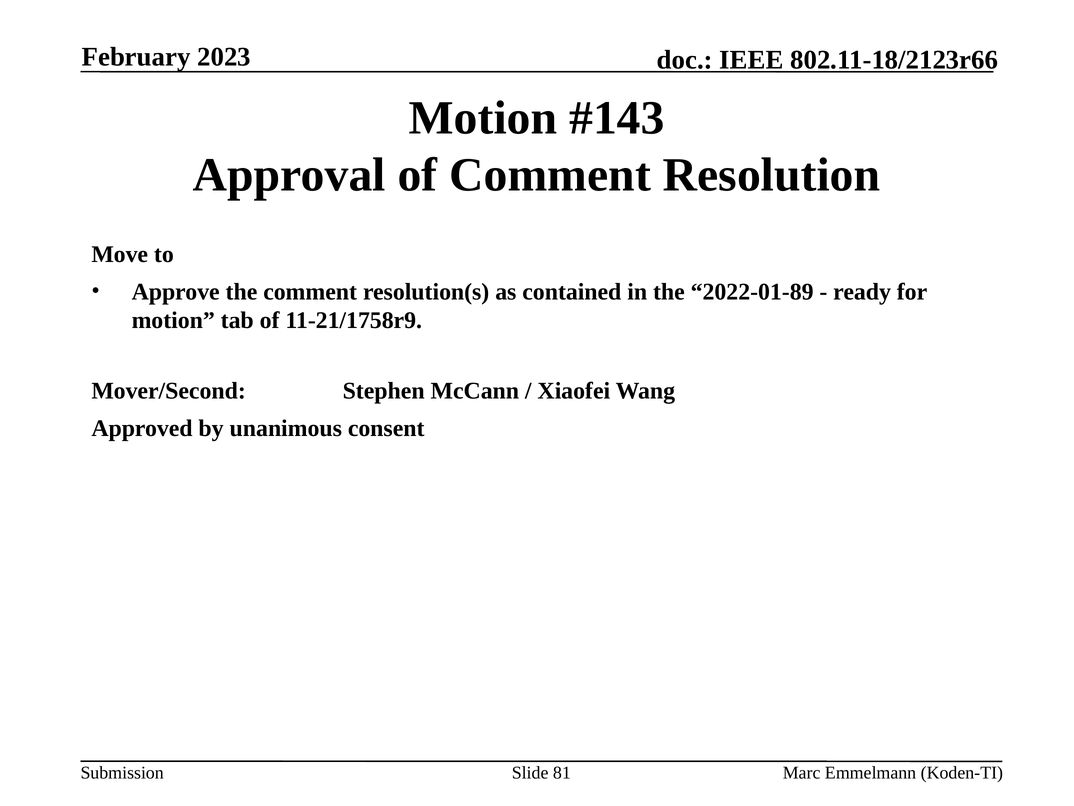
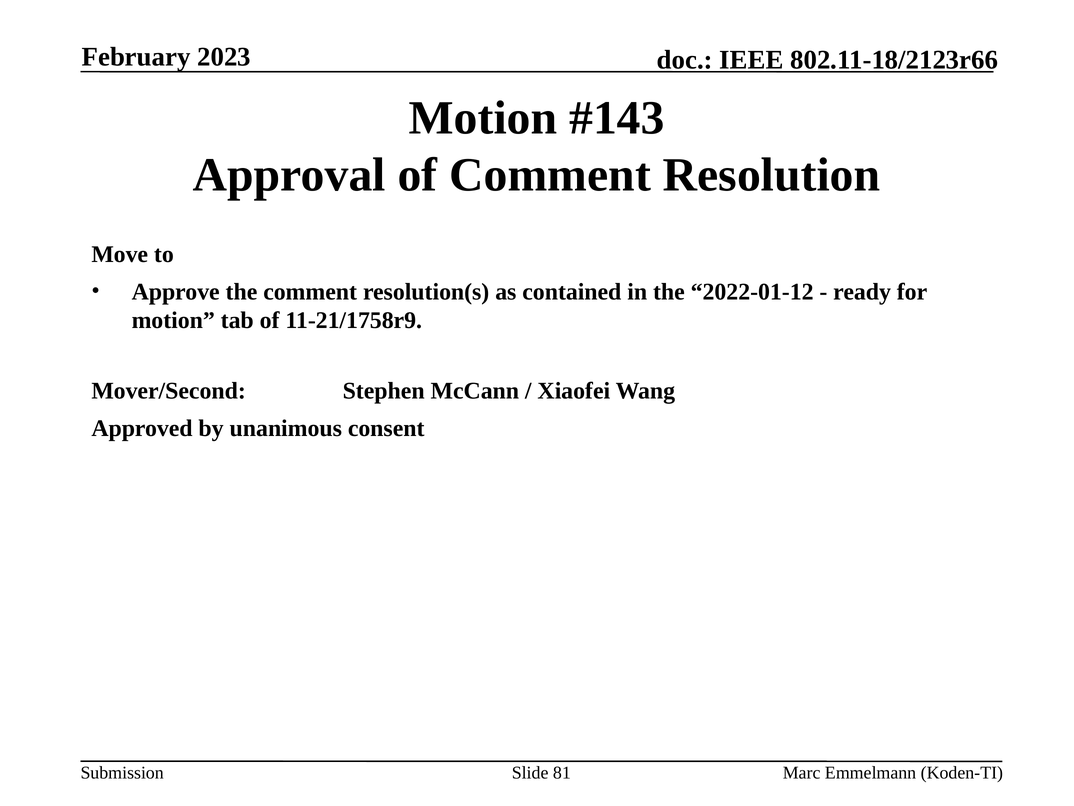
2022-01-89: 2022-01-89 -> 2022-01-12
